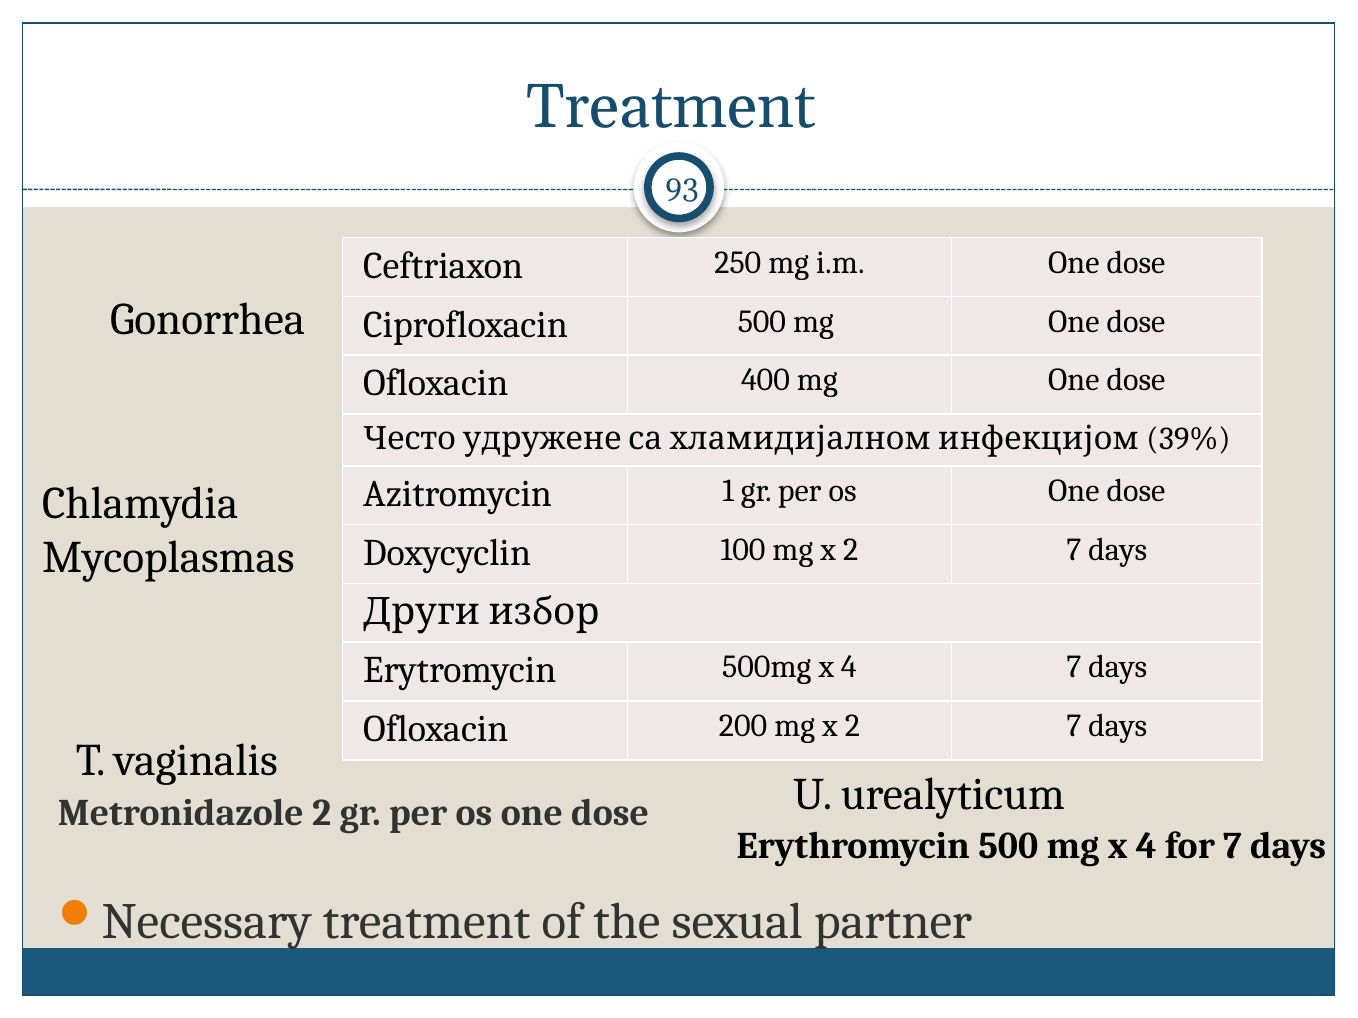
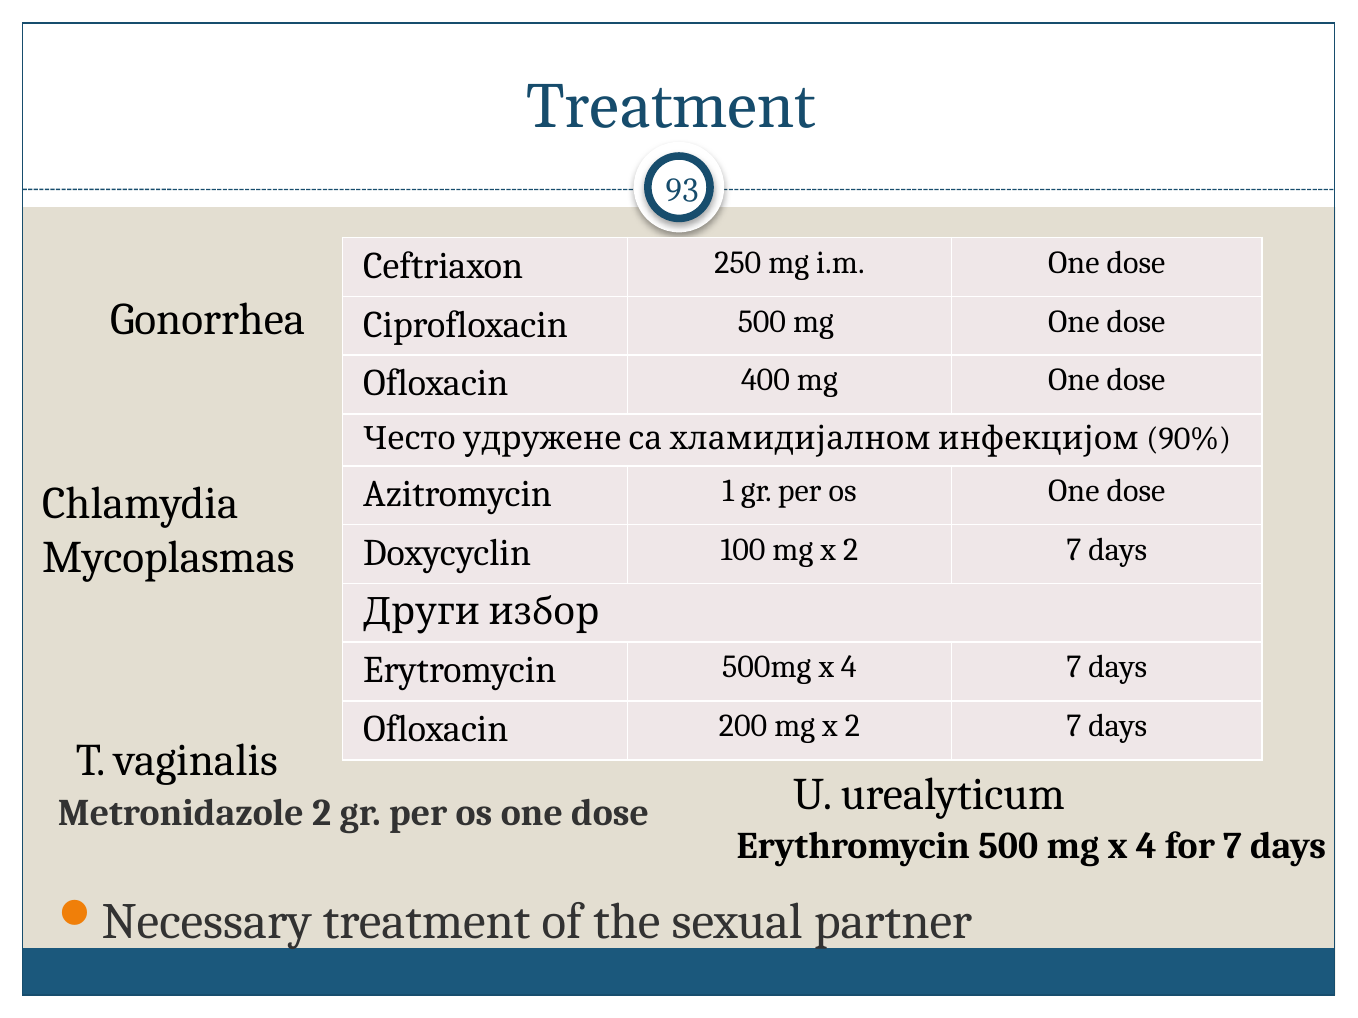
39%: 39% -> 90%
